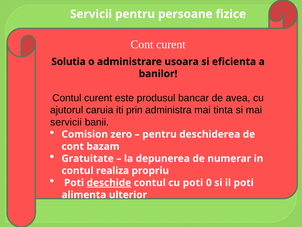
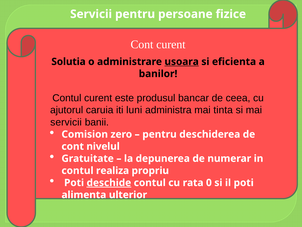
usoara underline: none -> present
avea: avea -> ceea
prin: prin -> luni
bazam: bazam -> nivelul
cu poti: poti -> rata
